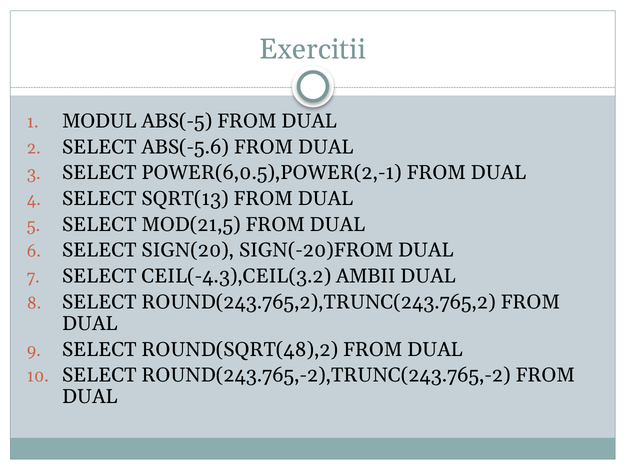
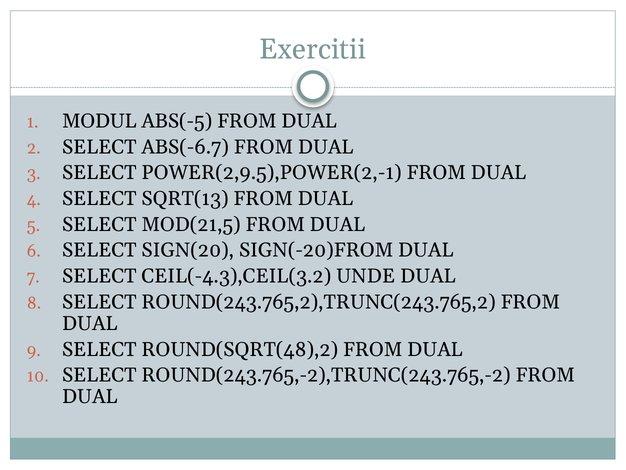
ABS(-5.6: ABS(-5.6 -> ABS(-6.7
POWER(6,0.5),POWER(2,-1: POWER(6,0.5),POWER(2,-1 -> POWER(2,9.5),POWER(2,-1
AMBII: AMBII -> UNDE
